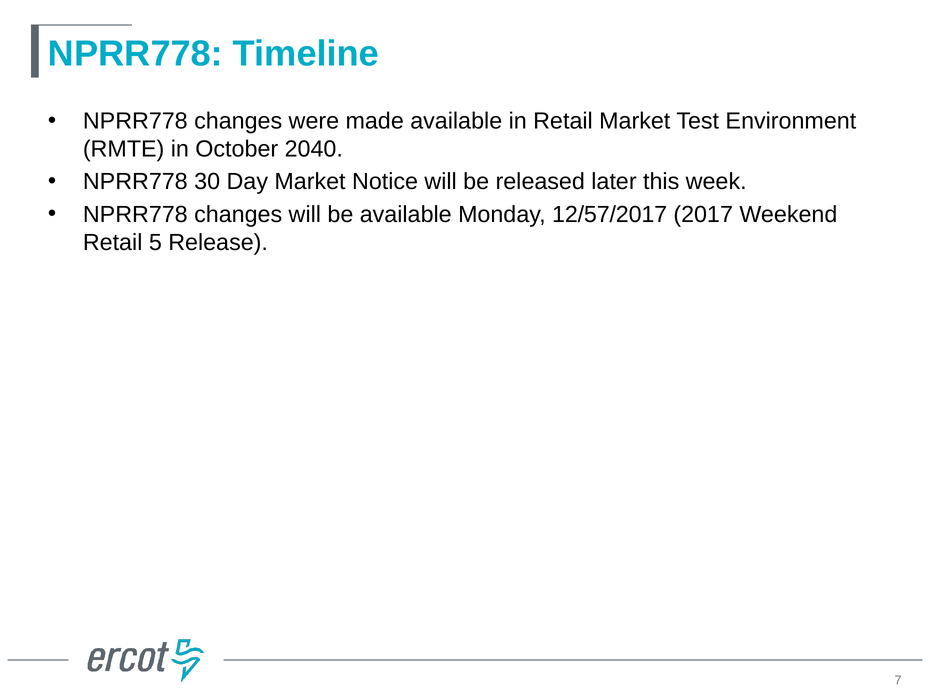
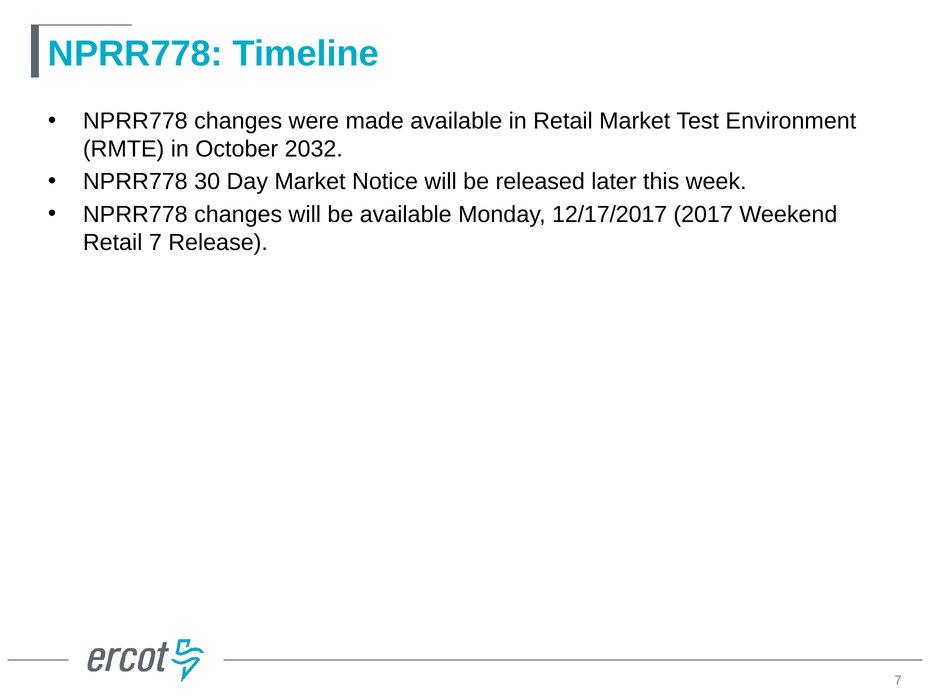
2040: 2040 -> 2032
12/57/2017: 12/57/2017 -> 12/17/2017
Retail 5: 5 -> 7
